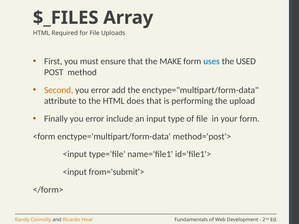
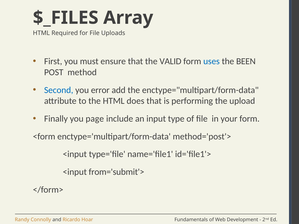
MAKE: MAKE -> VALID
USED: USED -> BEEN
Second colour: orange -> blue
Finally you error: error -> page
